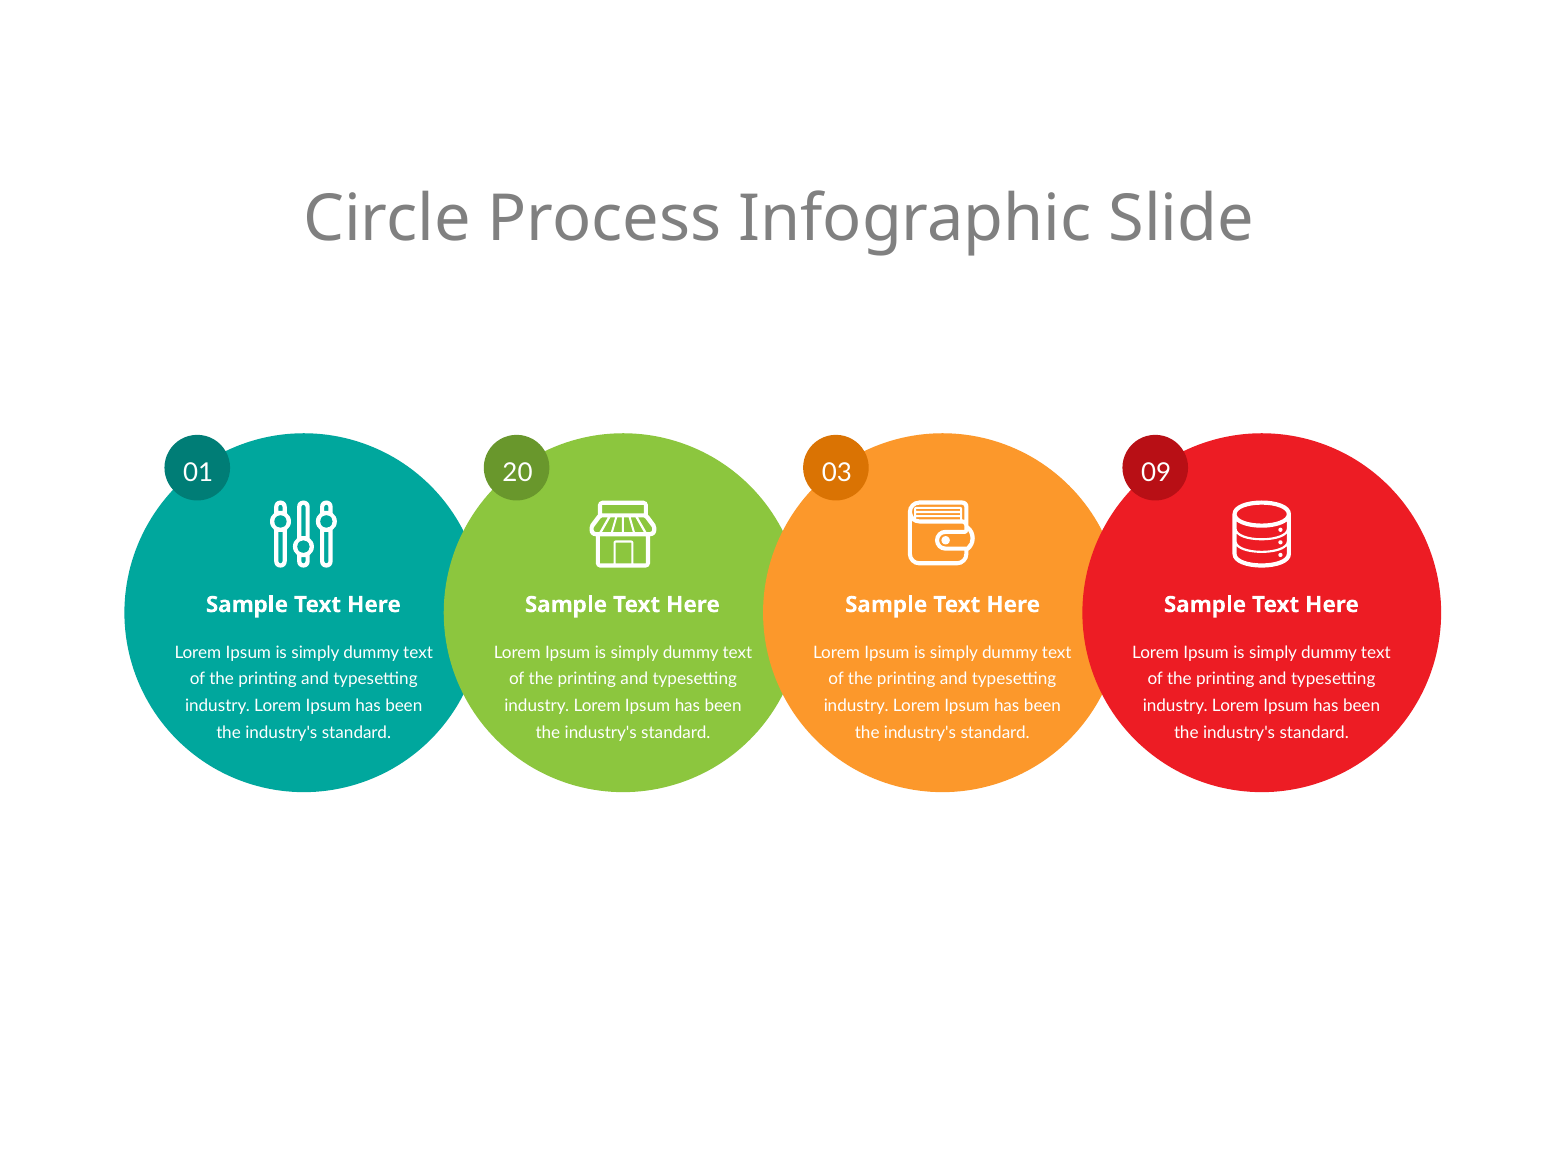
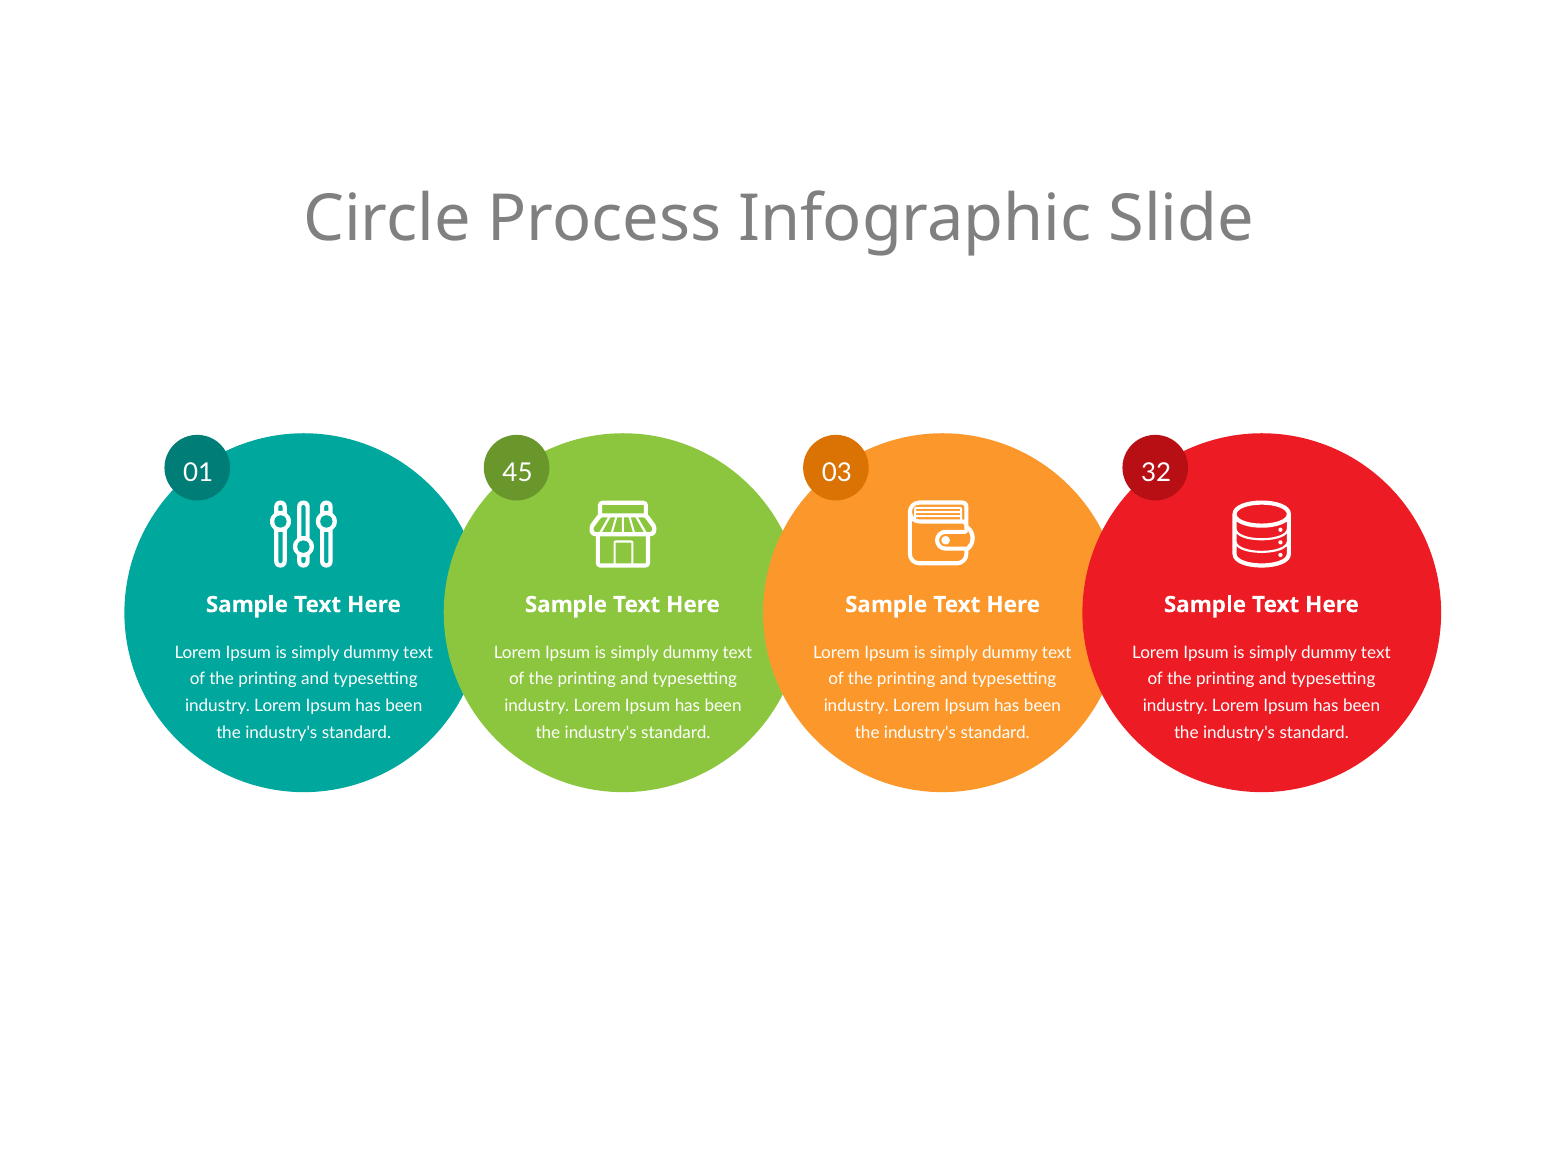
20: 20 -> 45
09: 09 -> 32
